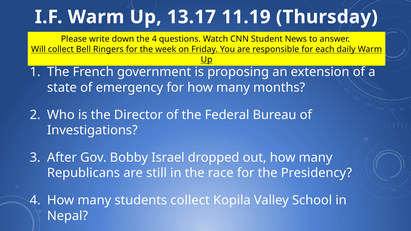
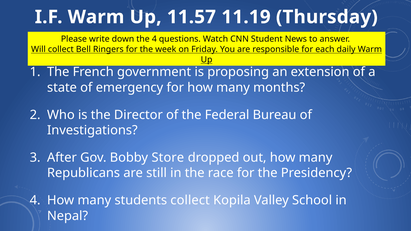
13.17: 13.17 -> 11.57
Israel: Israel -> Store
